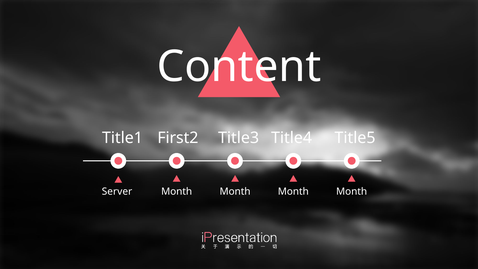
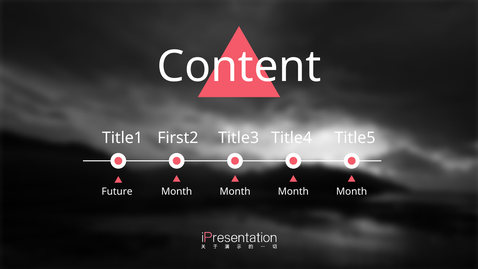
Server: Server -> Future
